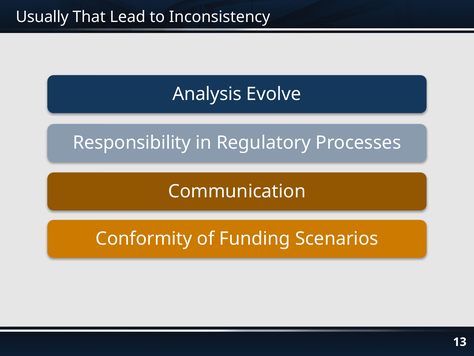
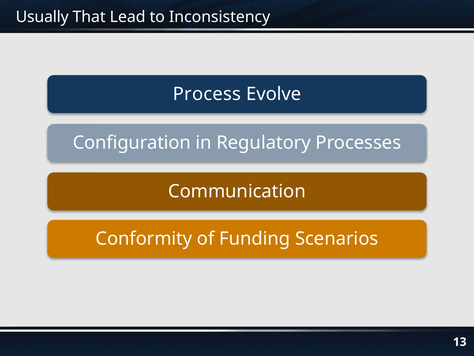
Analysis: Analysis -> Process
Responsibility: Responsibility -> Configuration
